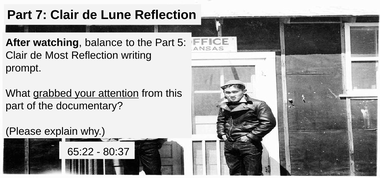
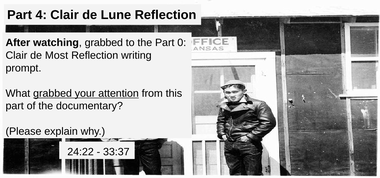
7: 7 -> 4
watching balance: balance -> grabbed
5: 5 -> 0
65:22: 65:22 -> 24:22
80:37: 80:37 -> 33:37
